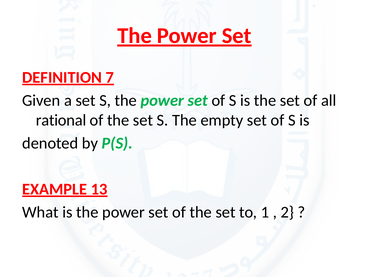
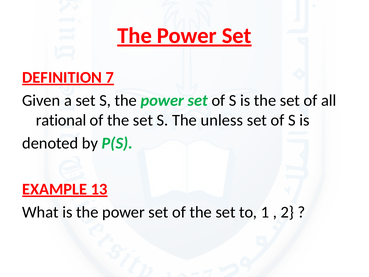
empty: empty -> unless
